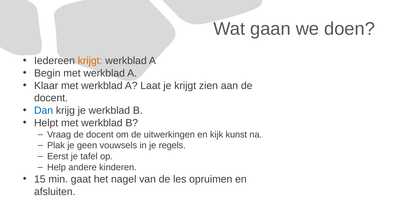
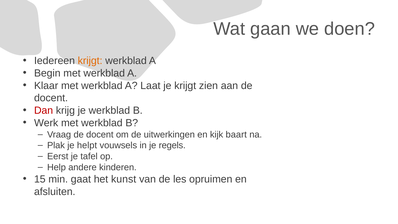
Dan colour: blue -> red
Helpt: Helpt -> Werk
kunst: kunst -> baart
geen: geen -> helpt
nagel: nagel -> kunst
